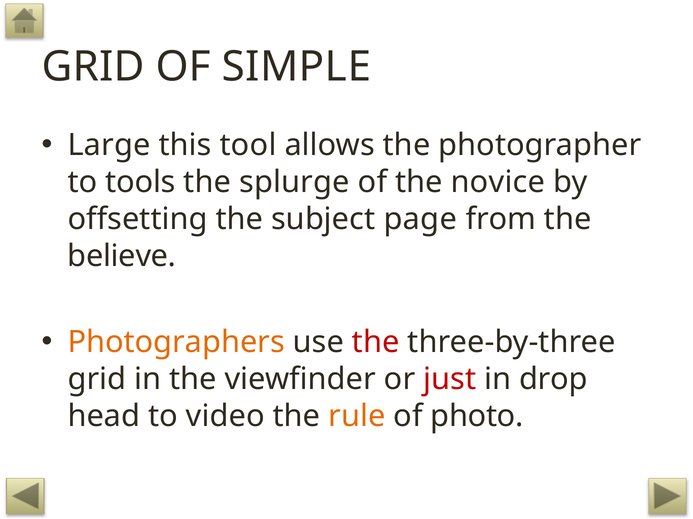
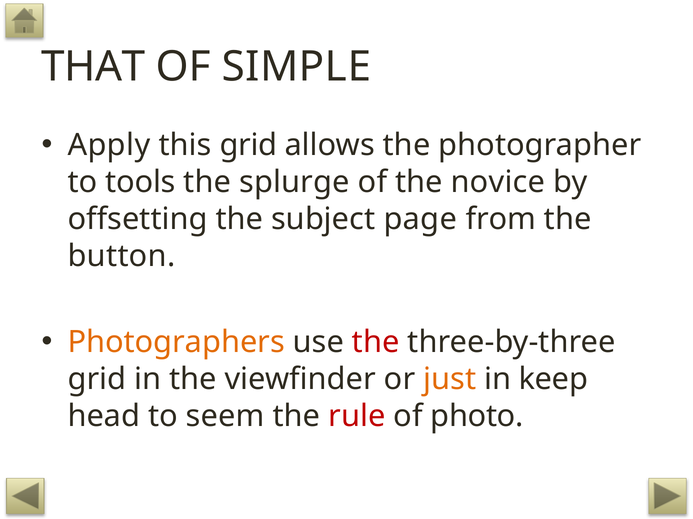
GRID at (93, 67): GRID -> THAT
Large: Large -> Apply
this tool: tool -> grid
believe: believe -> button
just colour: red -> orange
drop: drop -> keep
video: video -> seem
rule colour: orange -> red
